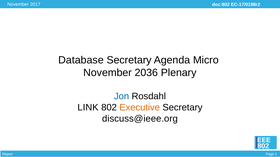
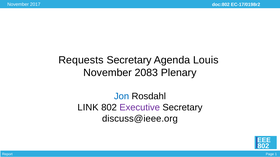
Database: Database -> Requests
Micro: Micro -> Louis
2036: 2036 -> 2083
Executive colour: orange -> purple
